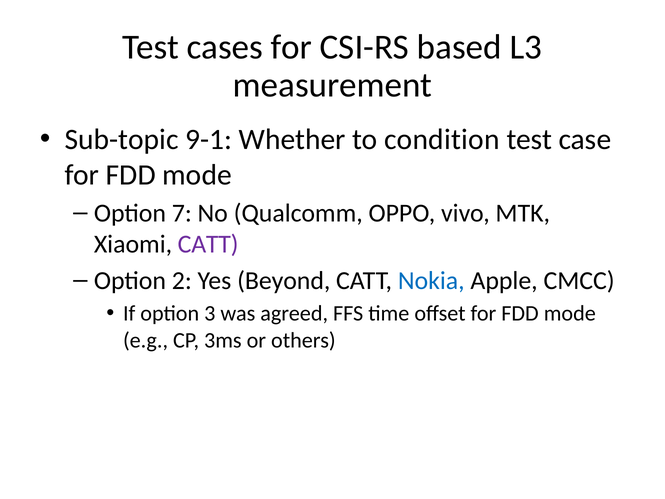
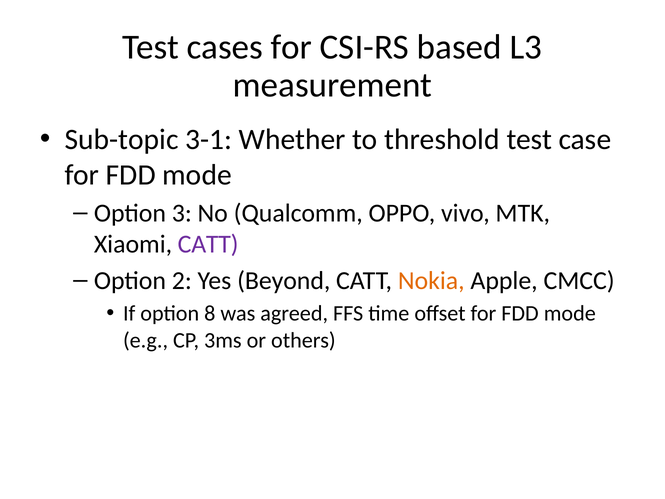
9-1: 9-1 -> 3-1
condition: condition -> threshold
7: 7 -> 3
Nokia colour: blue -> orange
3: 3 -> 8
